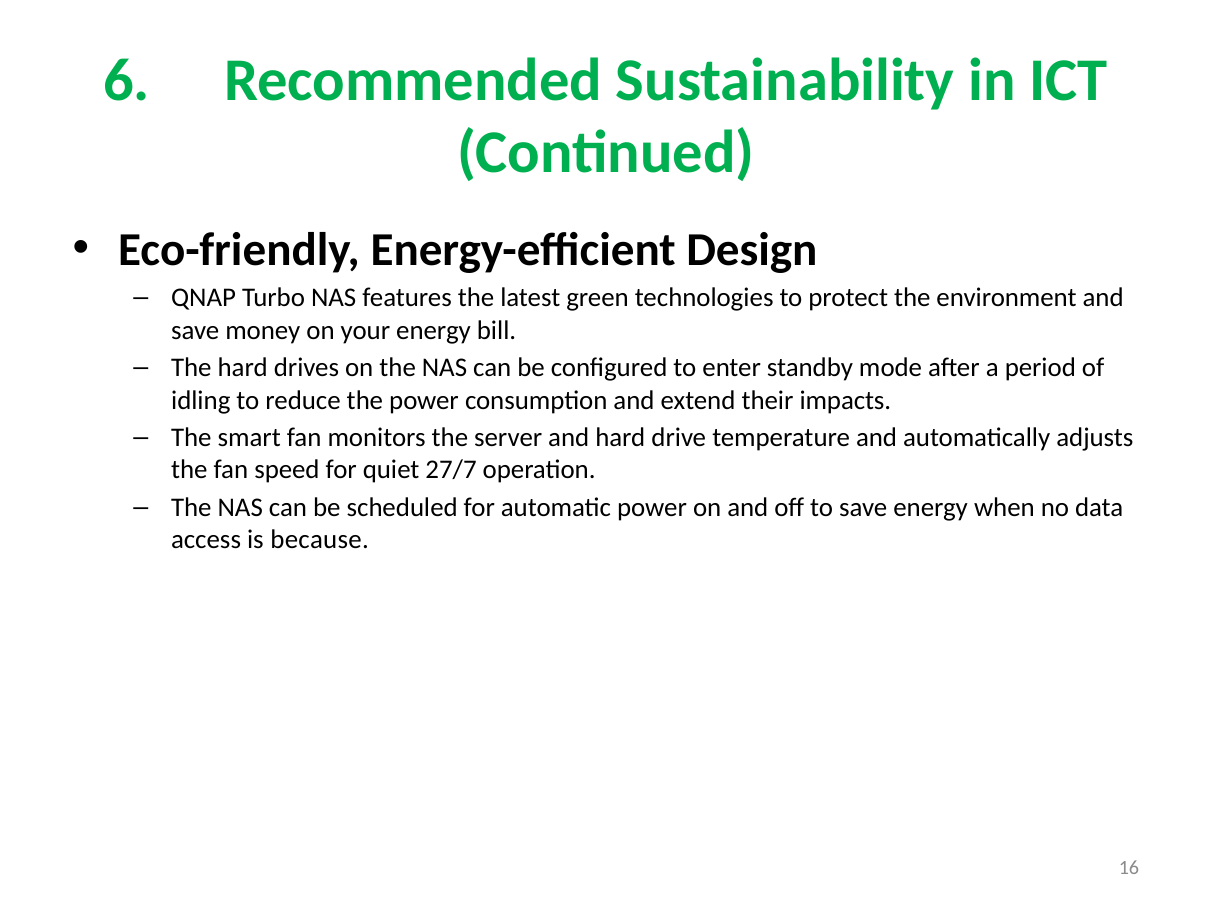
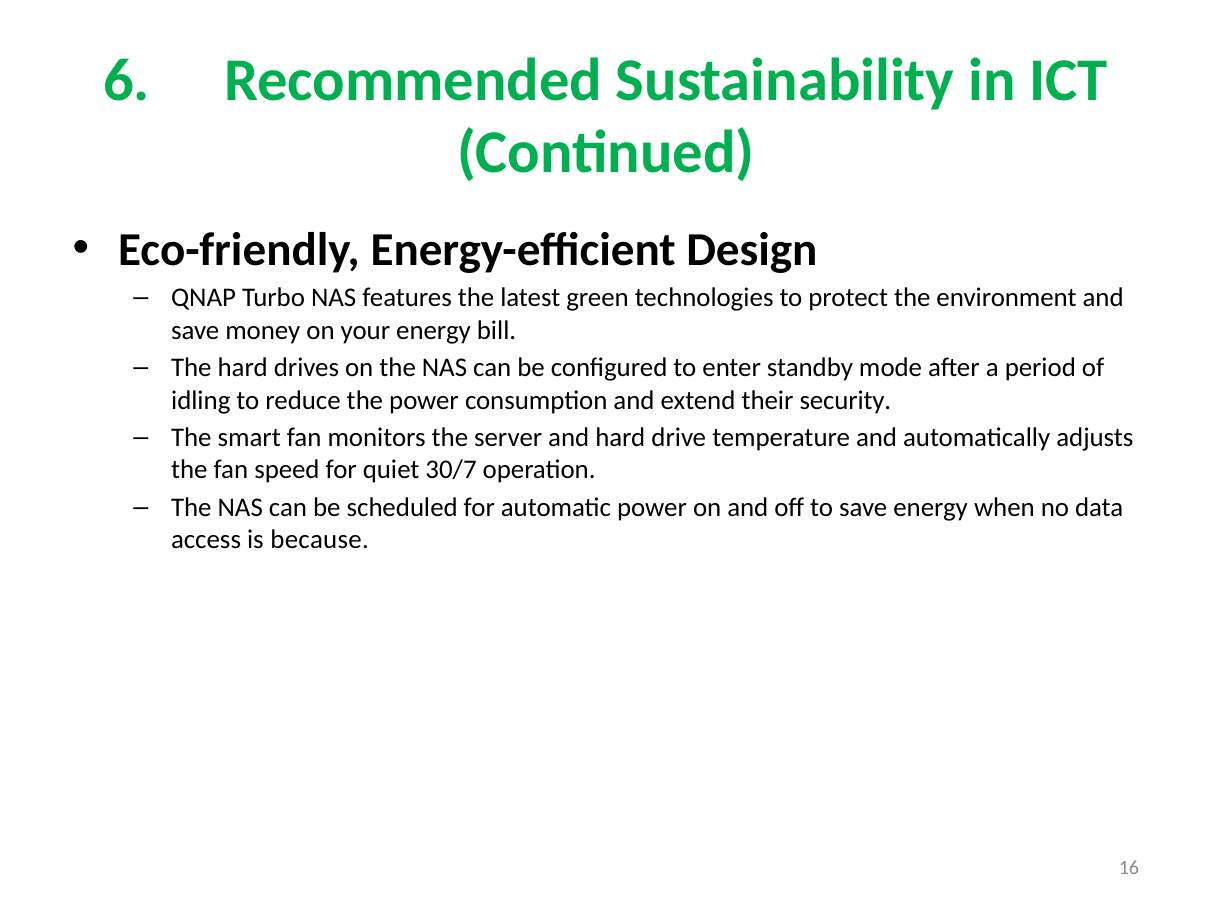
impacts: impacts -> security
27/7: 27/7 -> 30/7
